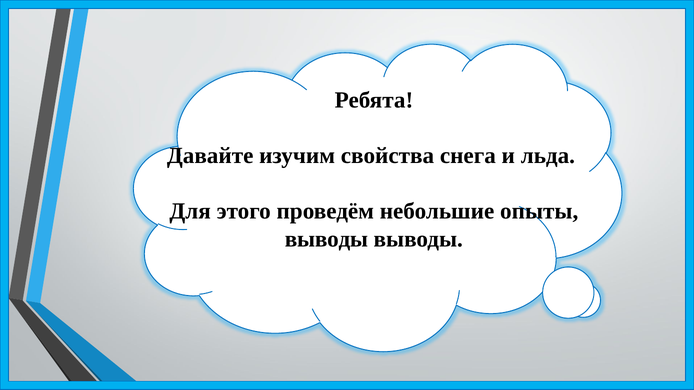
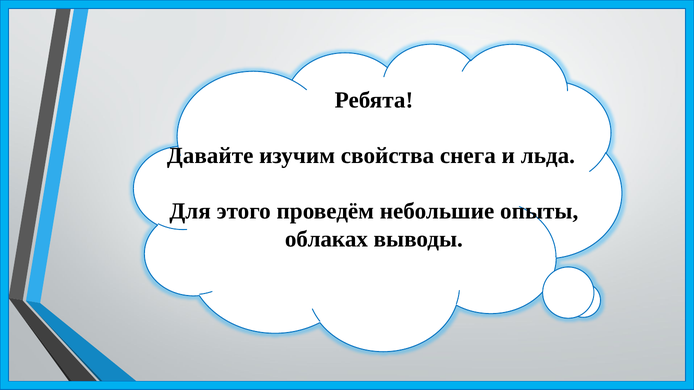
выводы at (326, 239): выводы -> облаках
